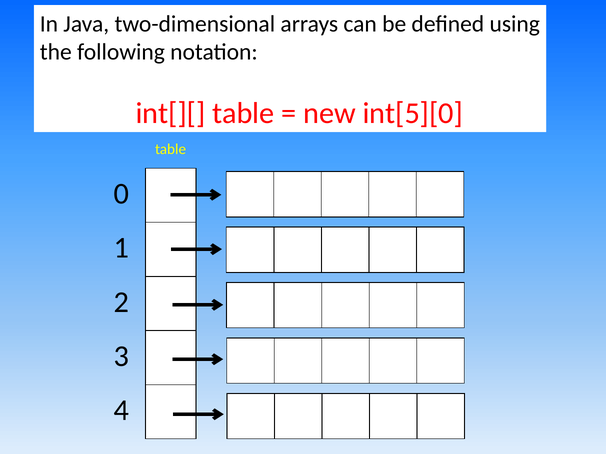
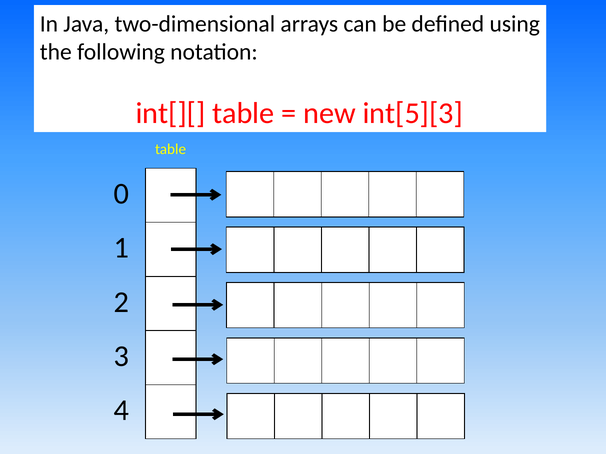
int[5][0: int[5][0 -> int[5][3
